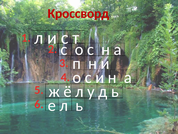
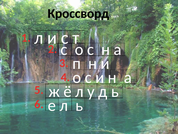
Кроссворд colour: red -> black
